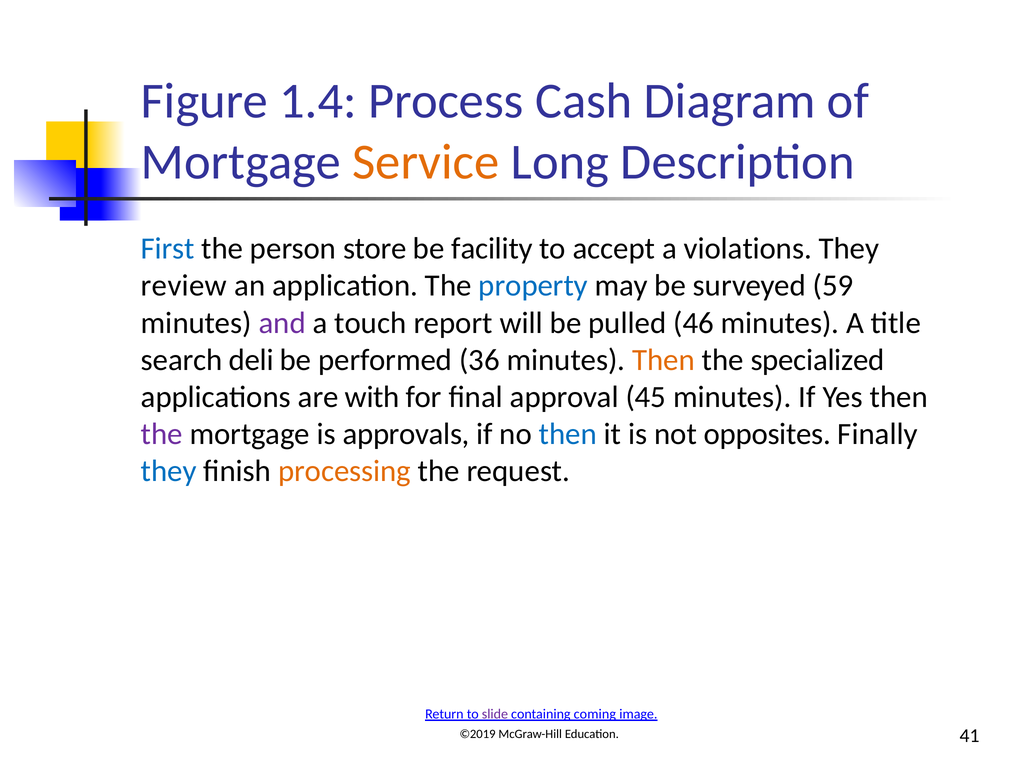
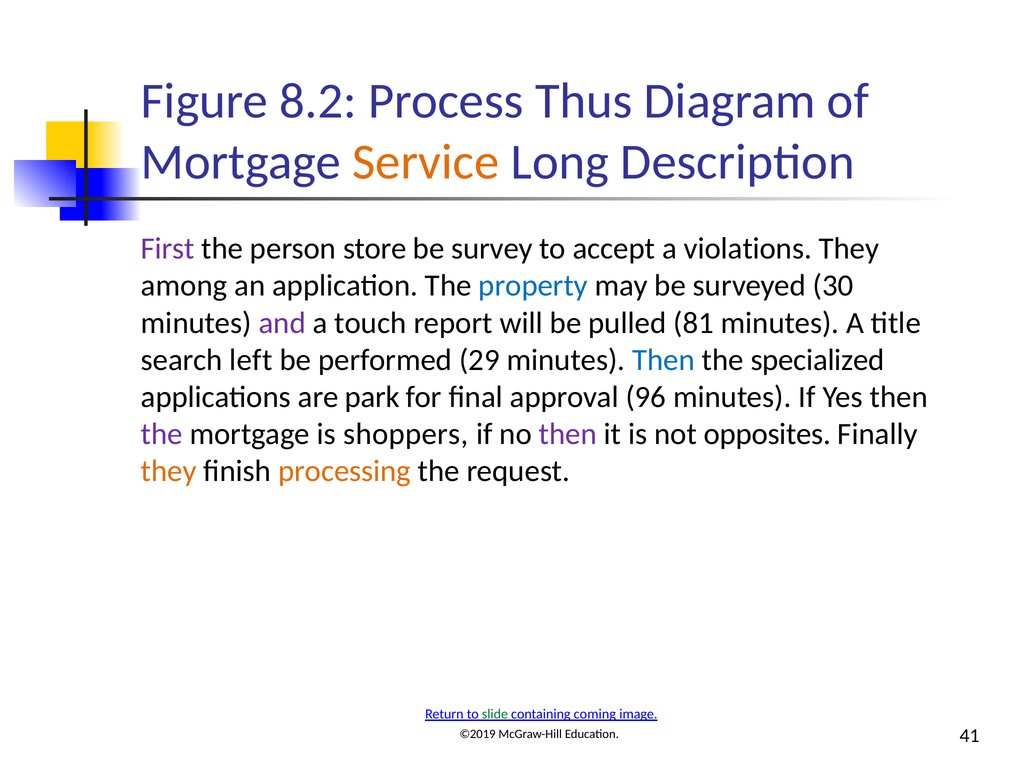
1.4: 1.4 -> 8.2
Cash: Cash -> Thus
First colour: blue -> purple
facility: facility -> survey
review: review -> among
59: 59 -> 30
46: 46 -> 81
deli: deli -> left
36: 36 -> 29
Then at (663, 360) colour: orange -> blue
with: with -> park
45: 45 -> 96
approvals: approvals -> shoppers
then at (568, 434) colour: blue -> purple
they at (169, 471) colour: blue -> orange
slide colour: purple -> green
